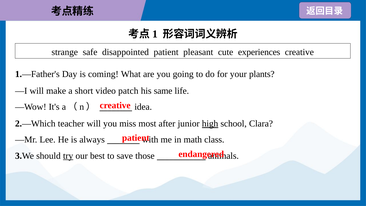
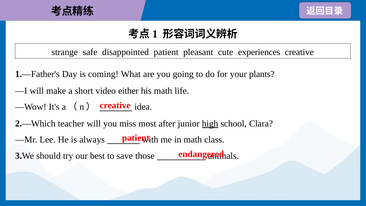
patch: patch -> either
his same: same -> math
try underline: present -> none
